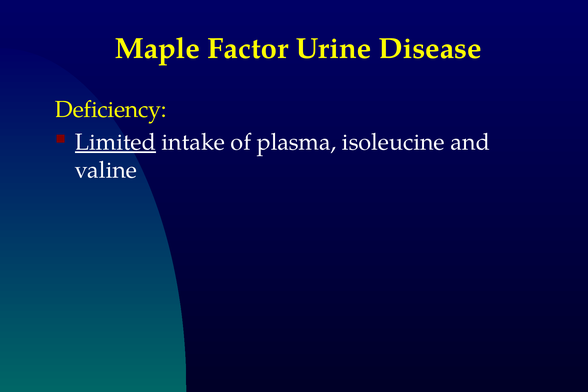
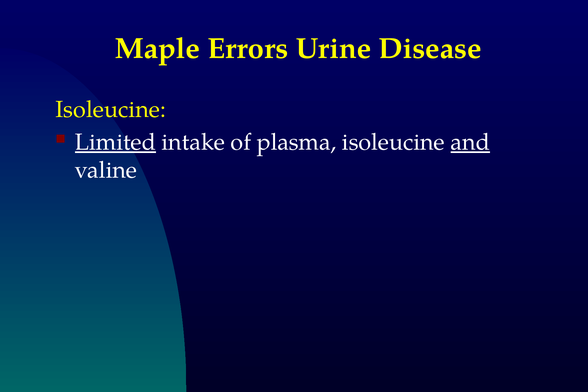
Factor: Factor -> Errors
Deficiency at (111, 110): Deficiency -> Isoleucine
and underline: none -> present
